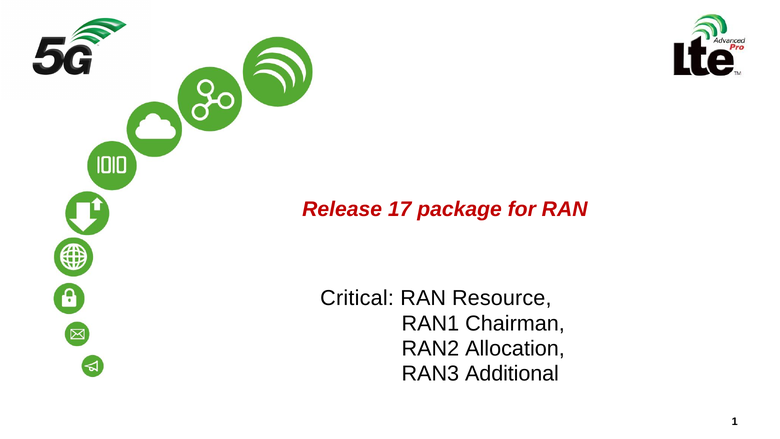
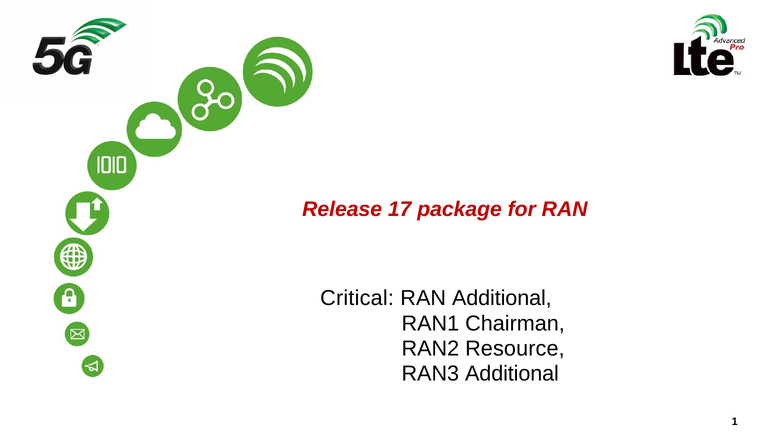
RAN Resource: Resource -> Additional
Allocation: Allocation -> Resource
